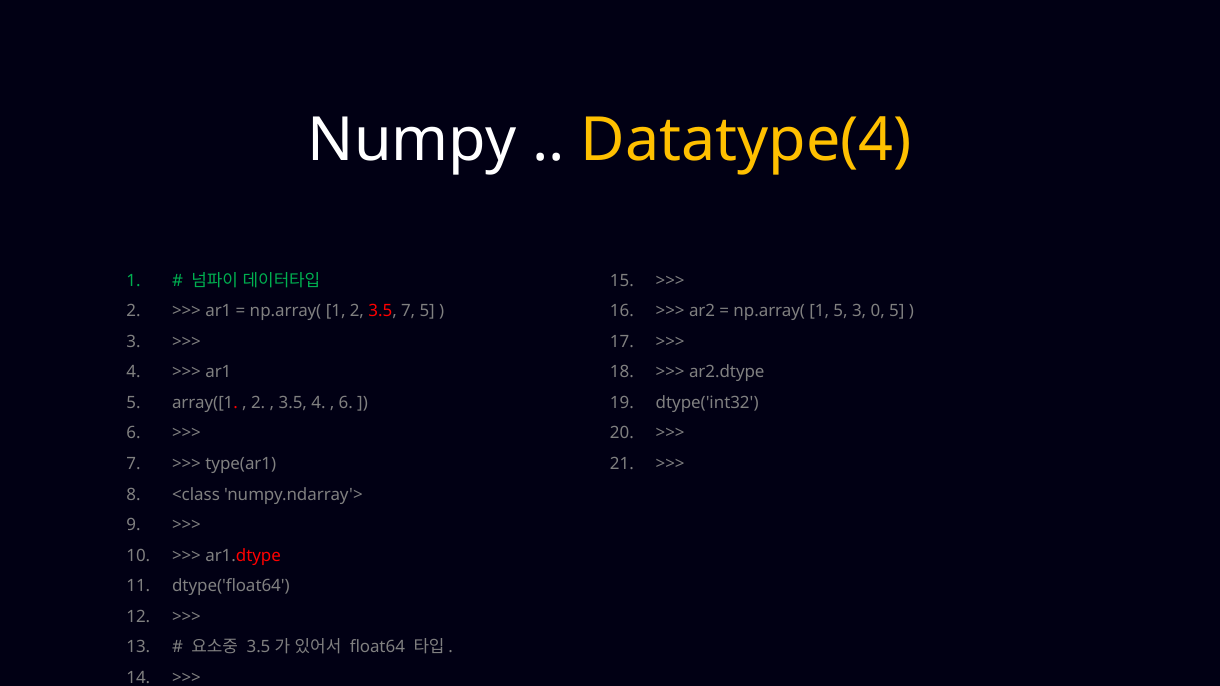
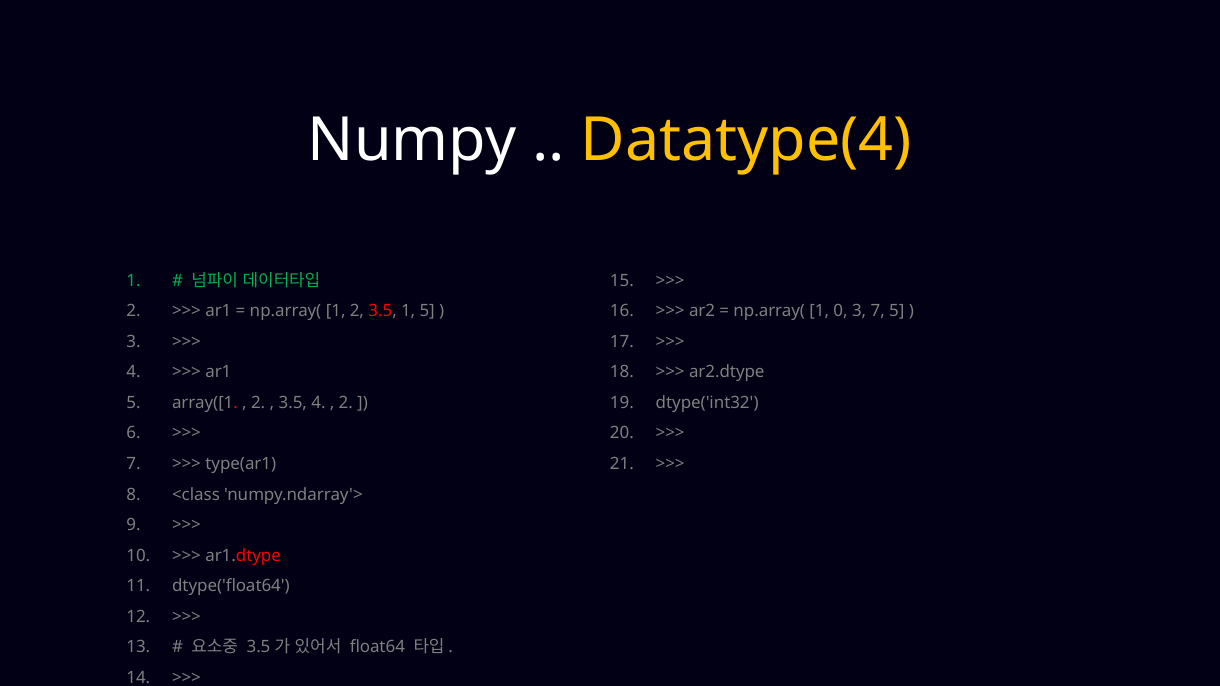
3.5 7: 7 -> 1
1 5: 5 -> 0
3 0: 0 -> 7
6 at (346, 403): 6 -> 2
